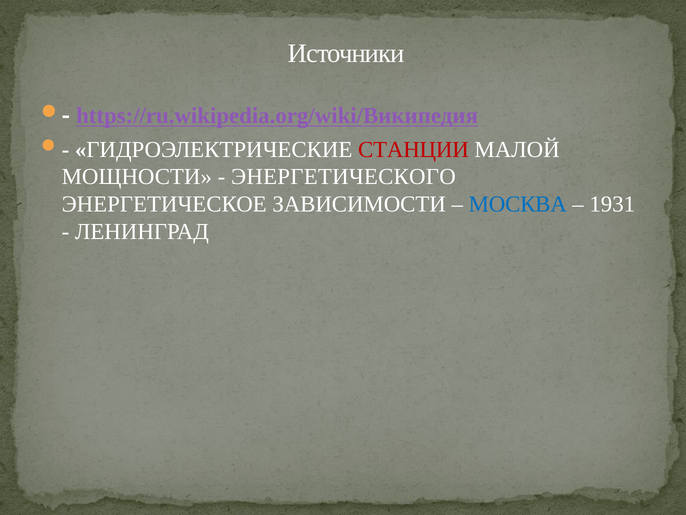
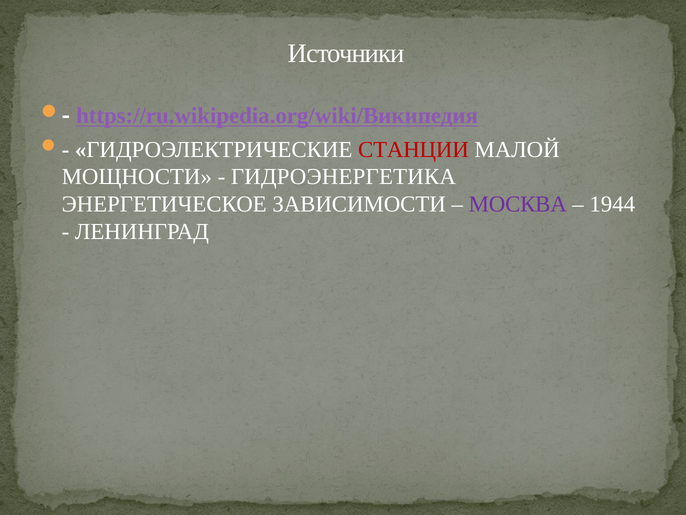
ЭНЕРГЕТИЧЕСКОГО: ЭНЕРГЕТИЧЕСКОГО -> ГИДРОЭНЕРГЕТИКА
МОСКВА colour: blue -> purple
1931: 1931 -> 1944
